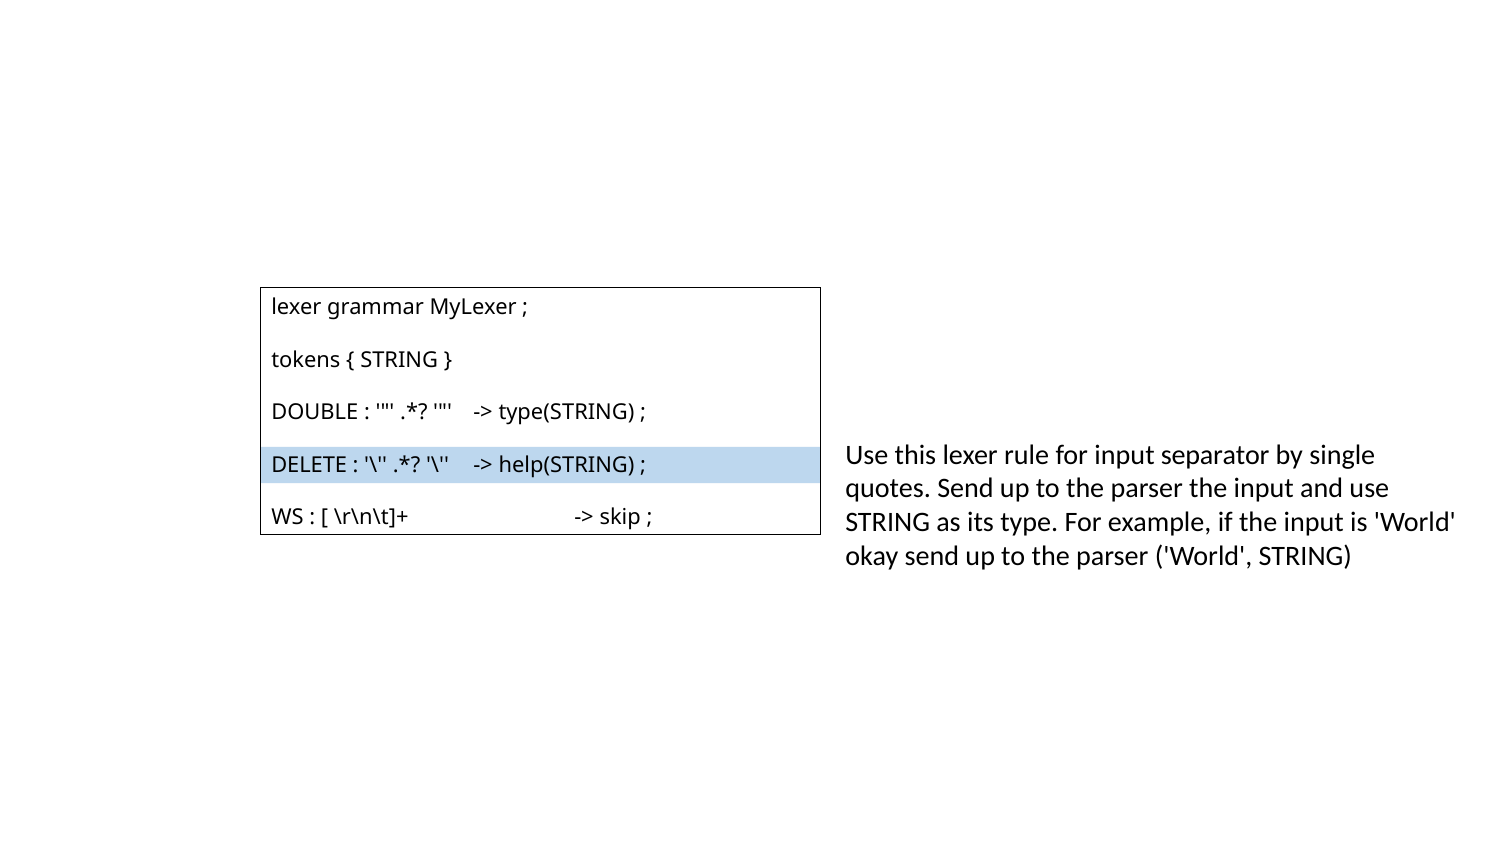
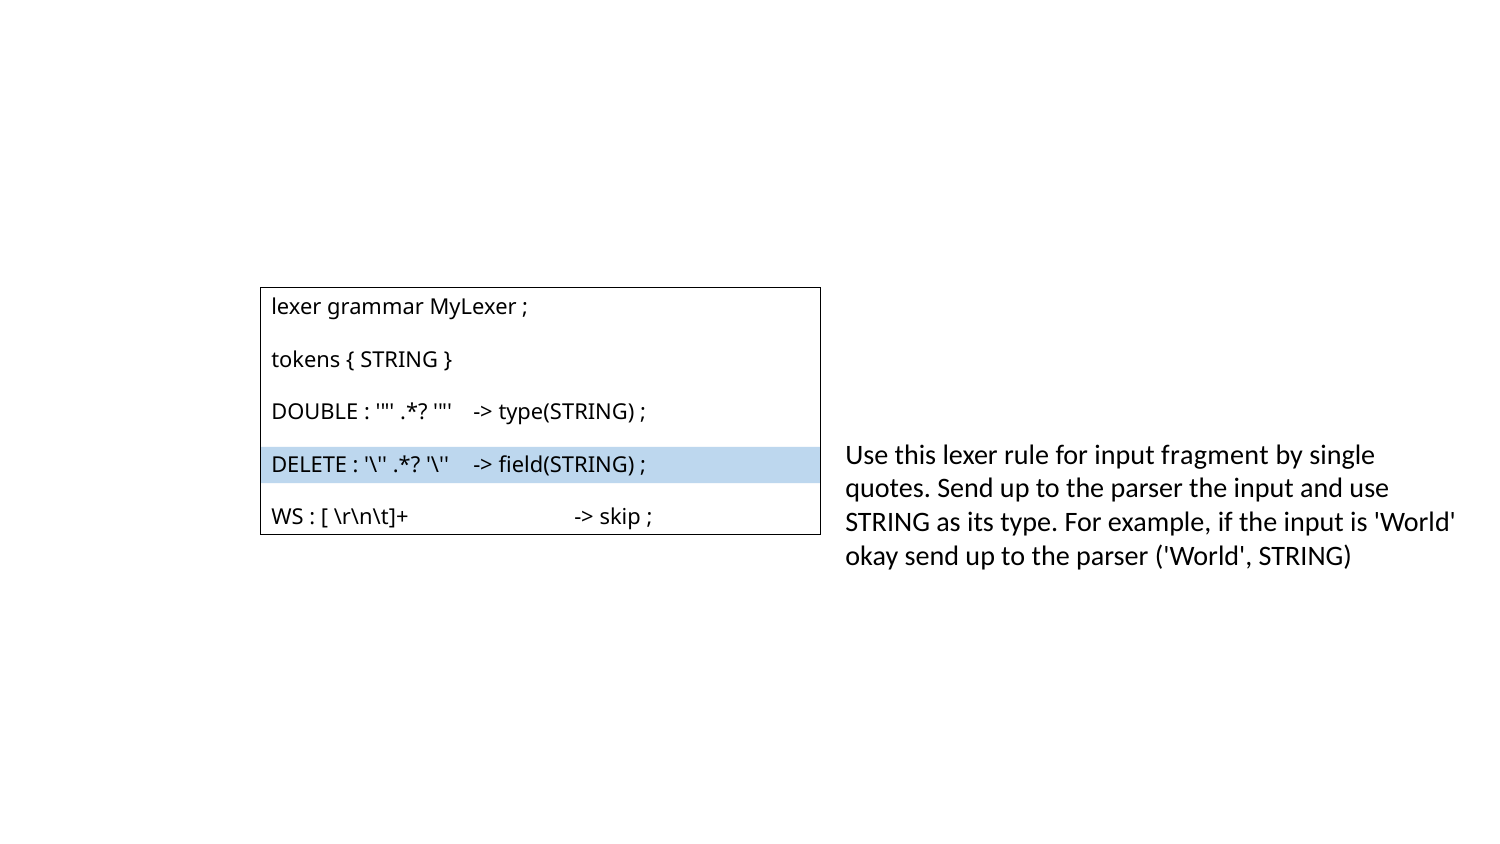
separator: separator -> fragment
help(STRING: help(STRING -> field(STRING
